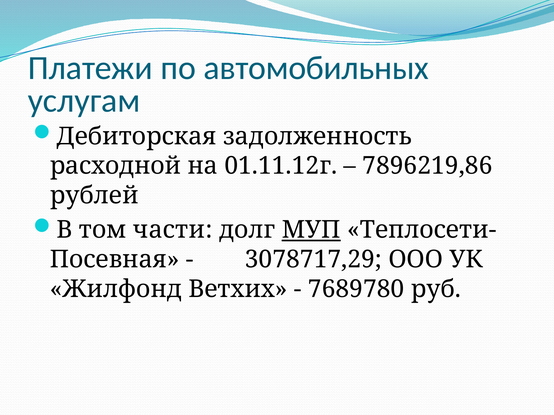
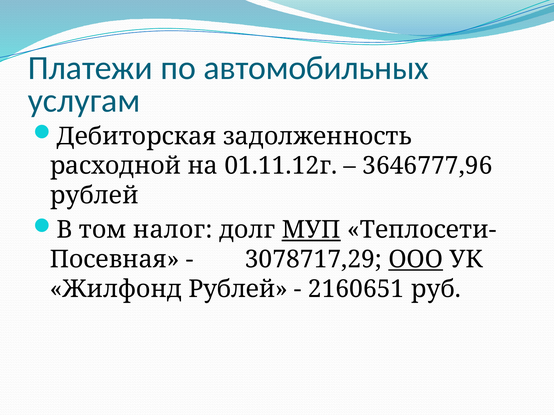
7896219,86: 7896219,86 -> 3646777,96
части: части -> налог
ООО underline: none -> present
Жилфонд Ветхих: Ветхих -> Рублей
7689780: 7689780 -> 2160651
